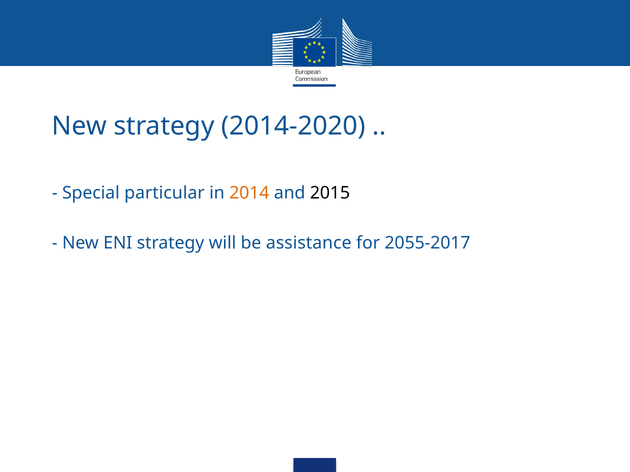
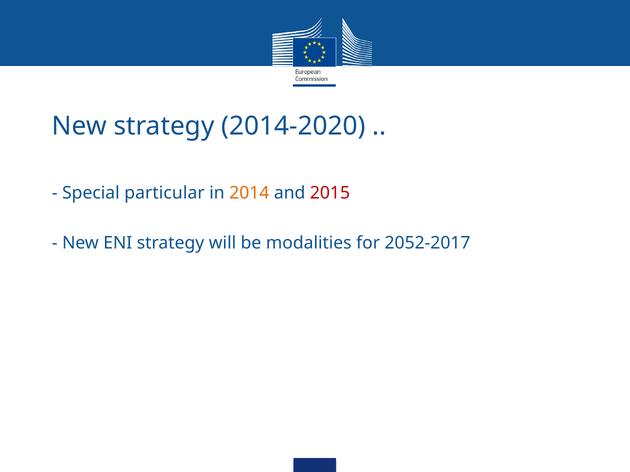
2015 colour: black -> red
assistance: assistance -> modalities
2055-2017: 2055-2017 -> 2052-2017
